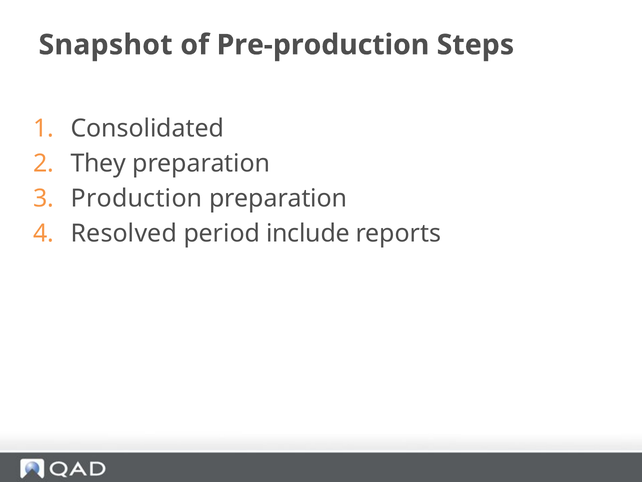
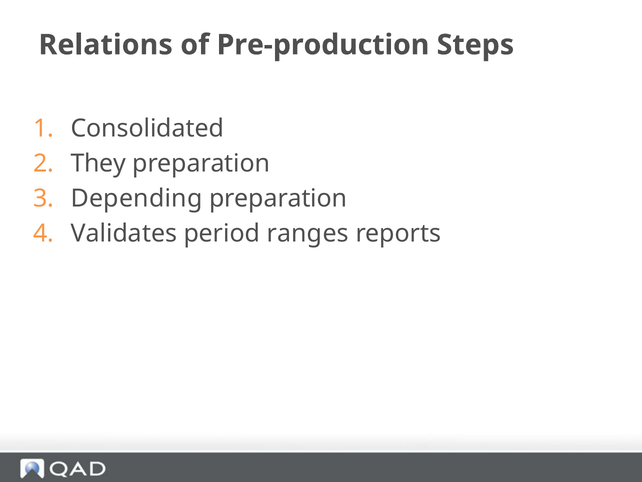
Snapshot: Snapshot -> Relations
Production: Production -> Depending
Resolved: Resolved -> Validates
include: include -> ranges
